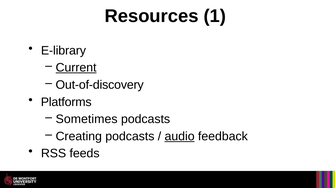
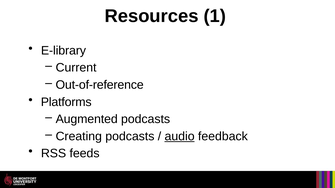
Current underline: present -> none
Out-of-discovery: Out-of-discovery -> Out-of-reference
Sometimes: Sometimes -> Augmented
